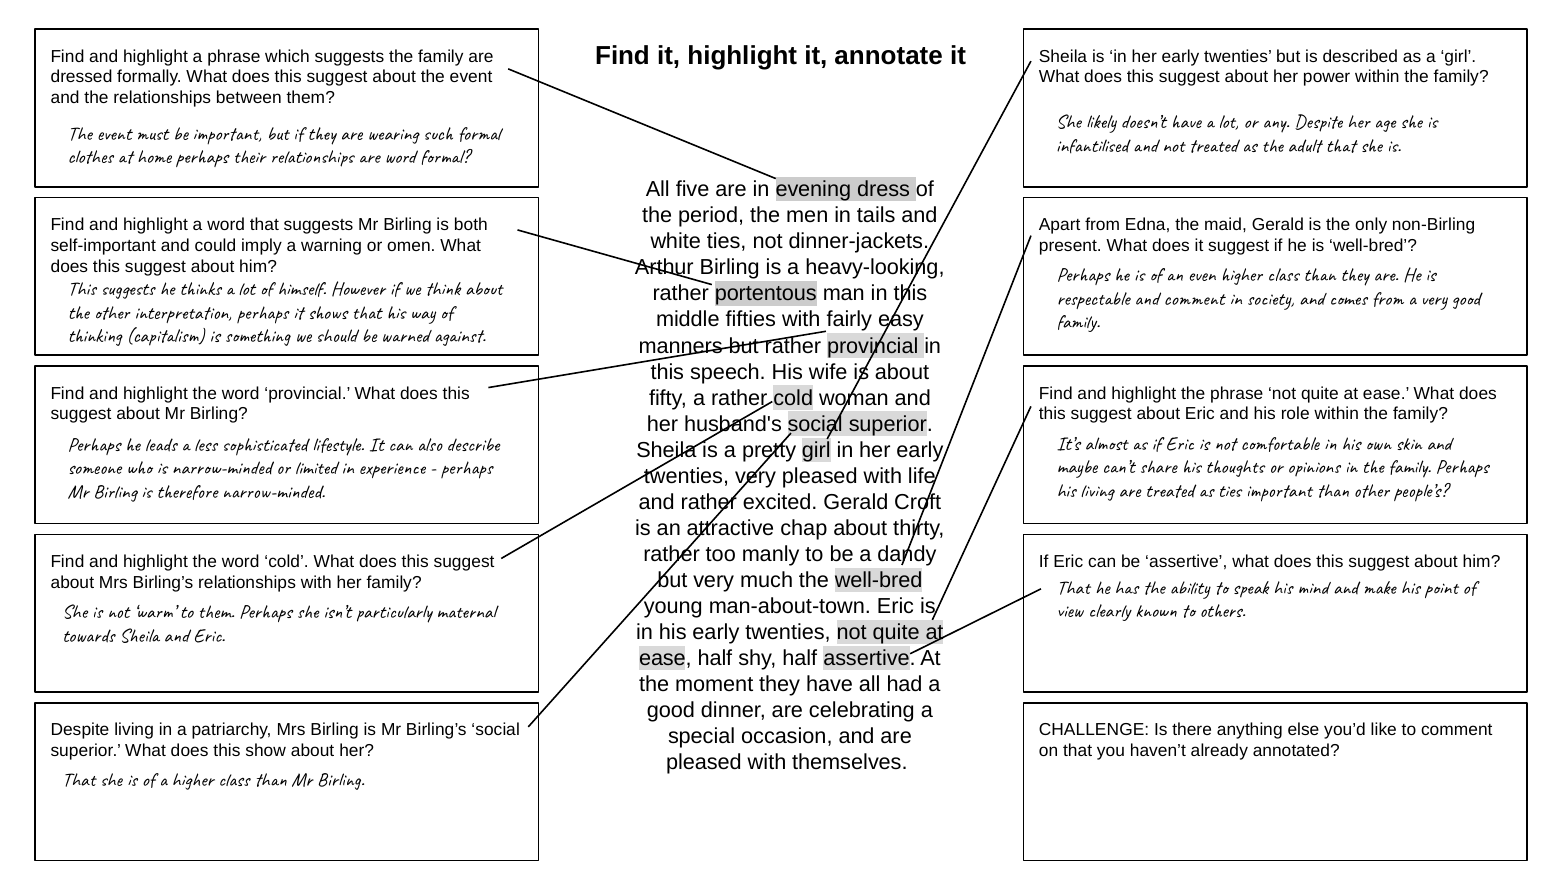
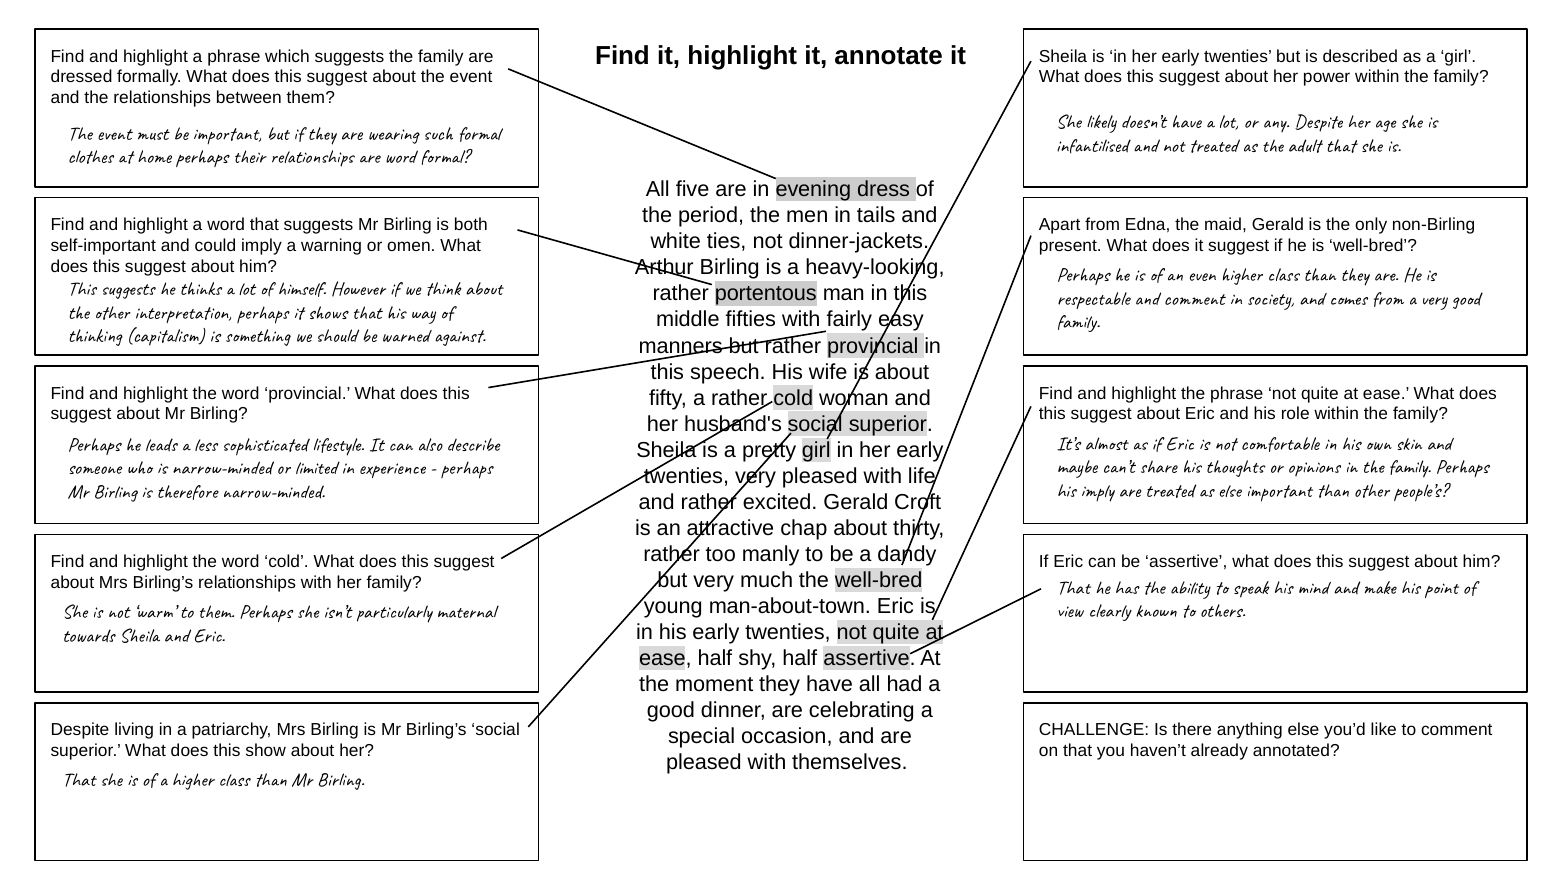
his living: living -> imply
as ties: ties -> else
